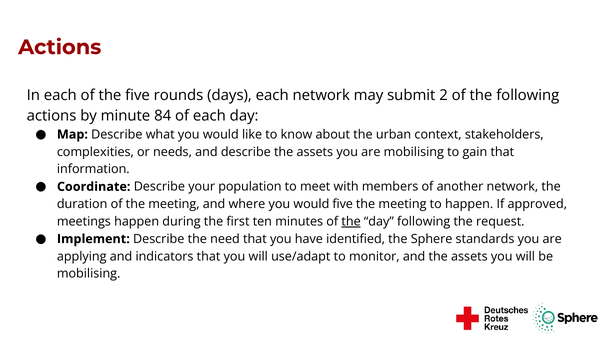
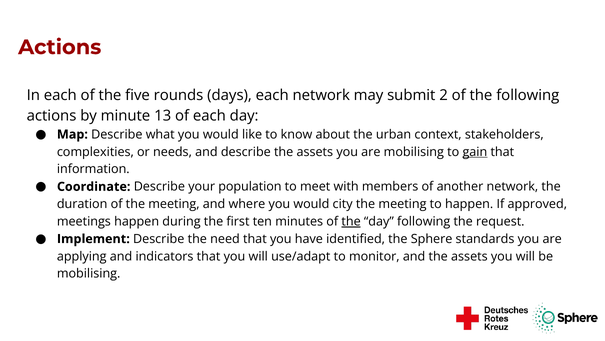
84: 84 -> 13
gain underline: none -> present
would five: five -> city
